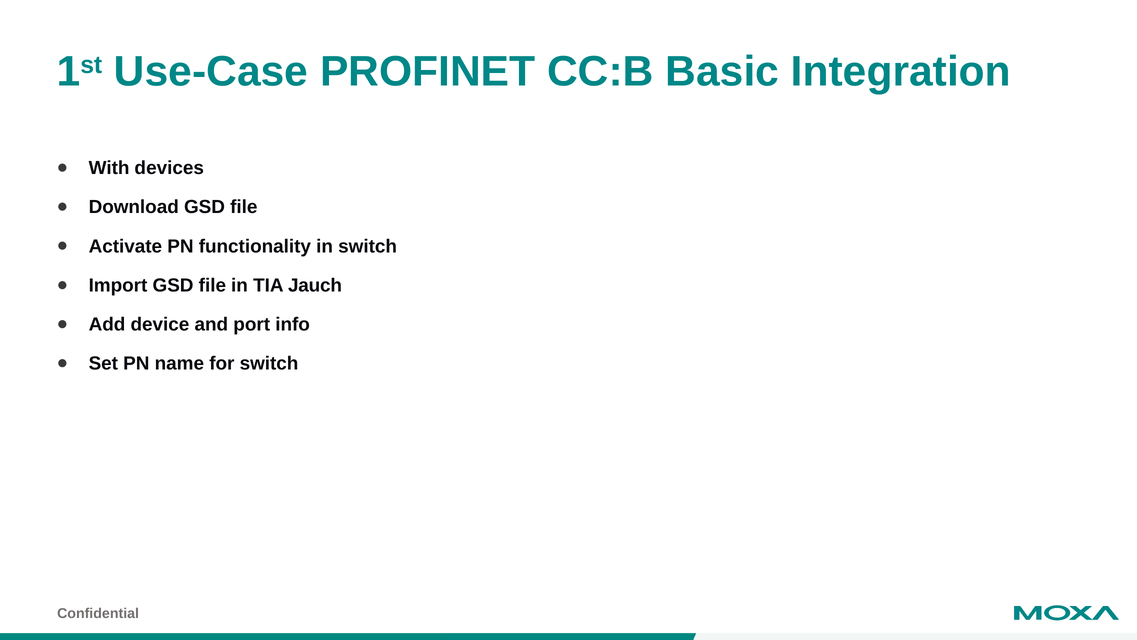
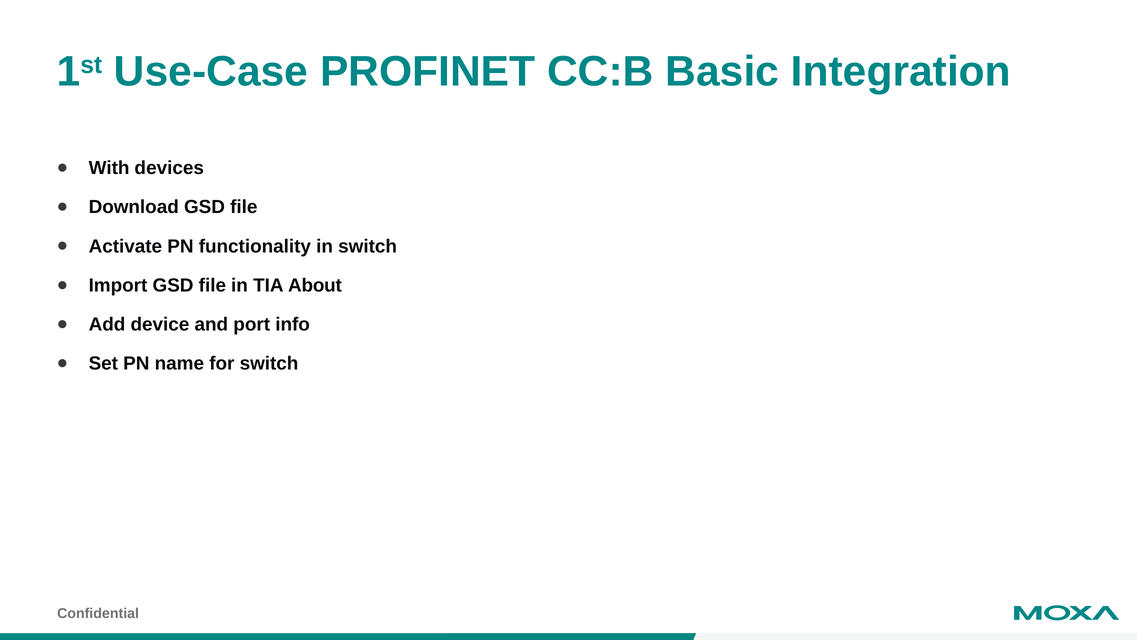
Jauch: Jauch -> About
